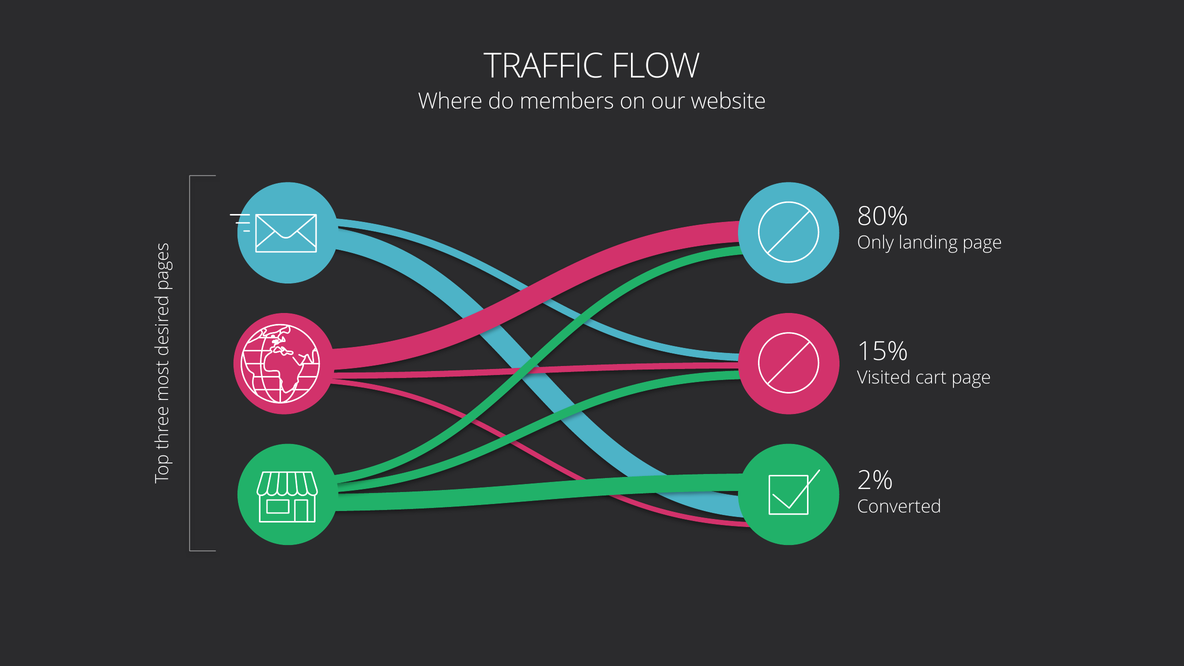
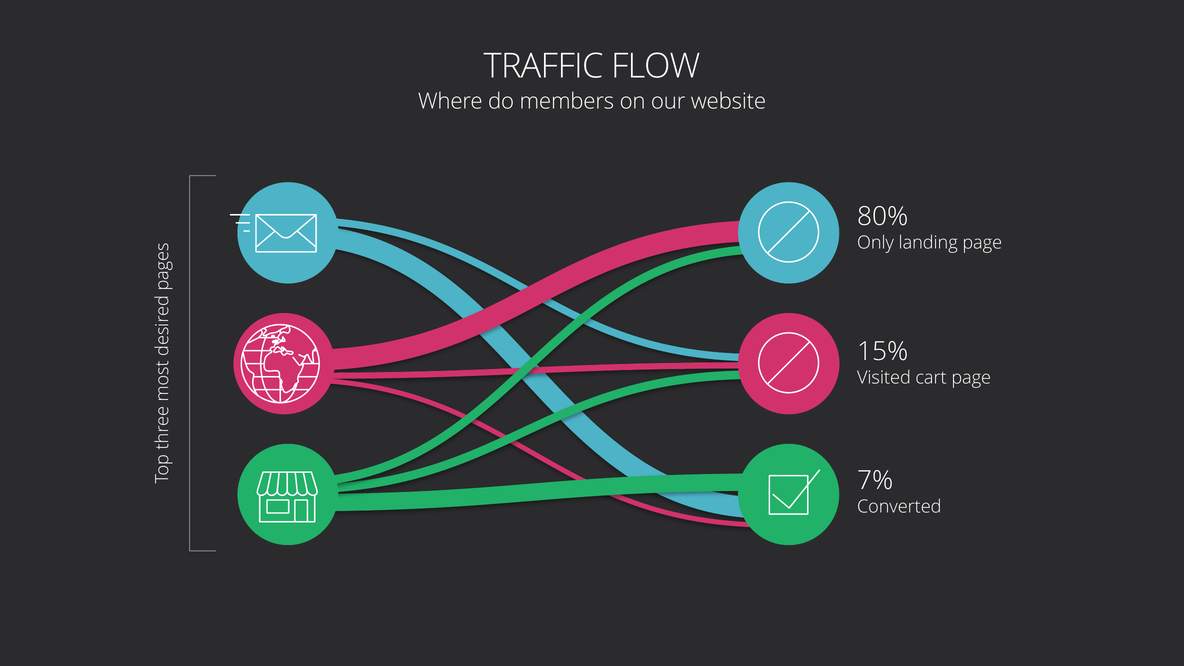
2%: 2% -> 7%
